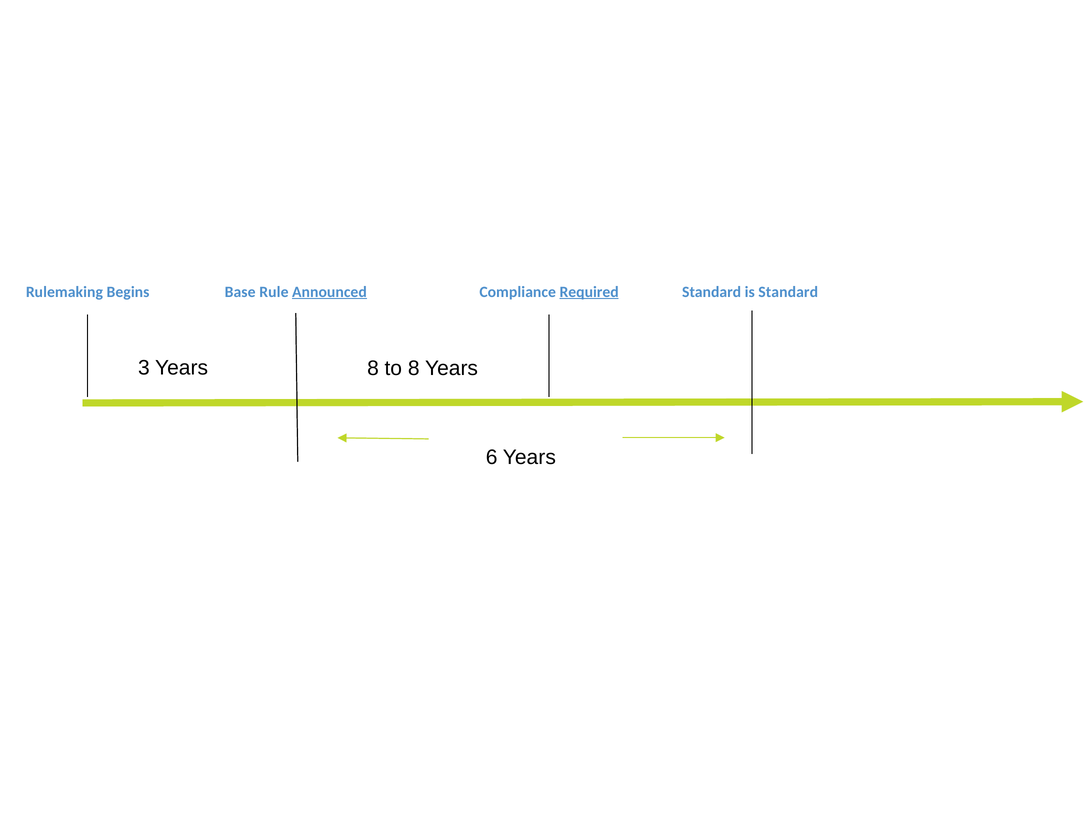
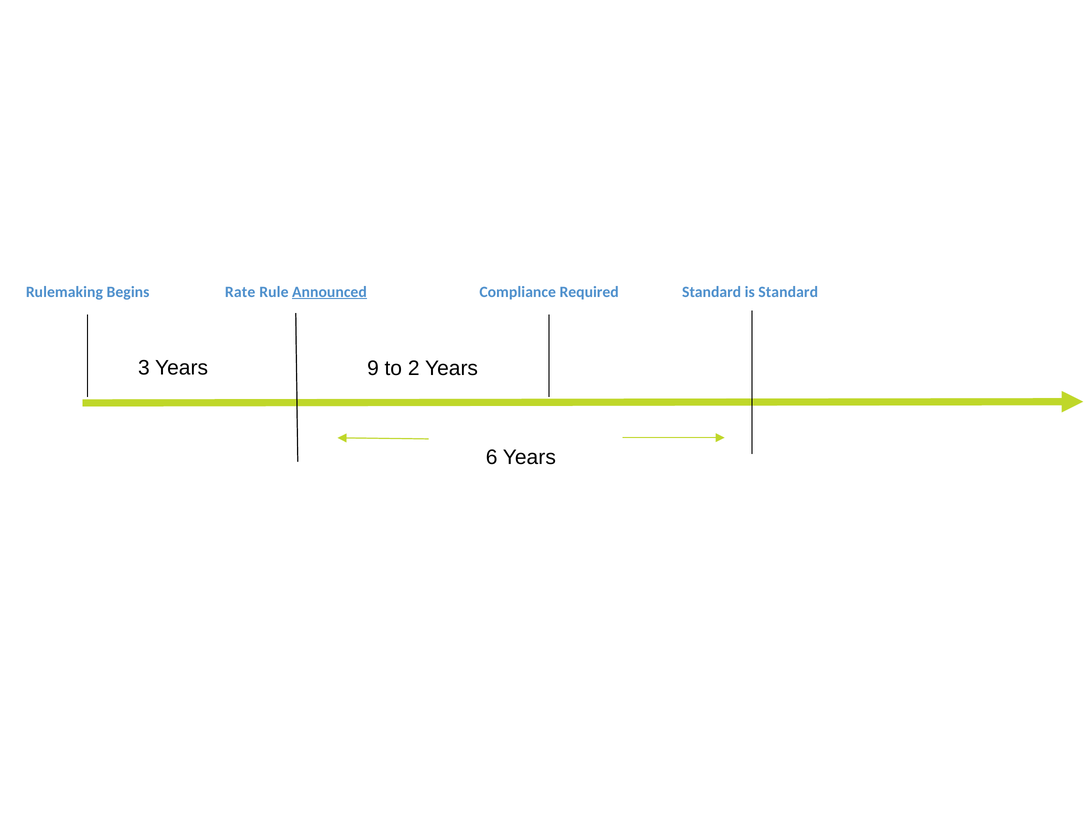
Base: Base -> Rate
Required underline: present -> none
Years 8: 8 -> 9
to 8: 8 -> 2
